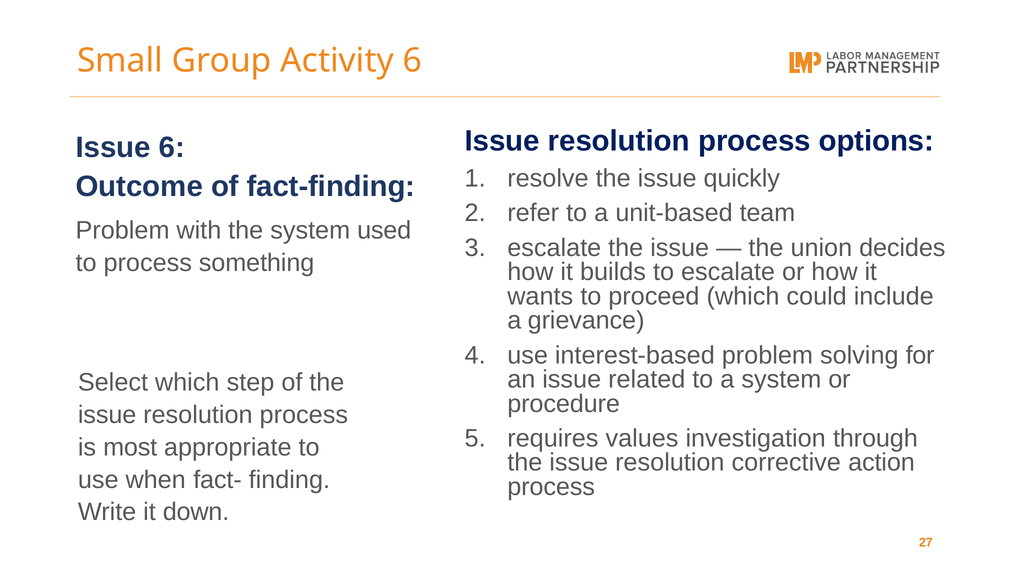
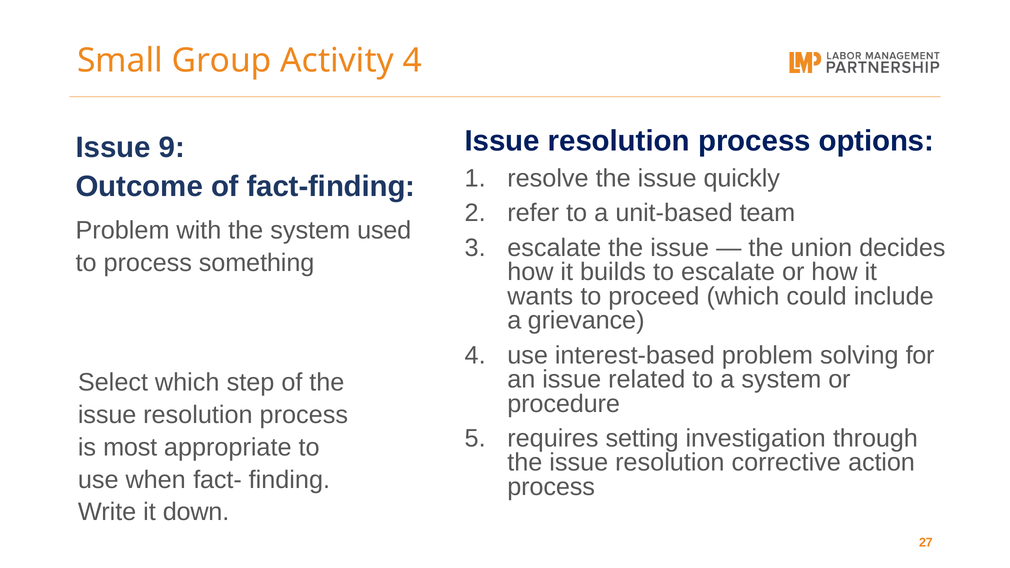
Activity 6: 6 -> 4
Issue 6: 6 -> 9
values: values -> setting
